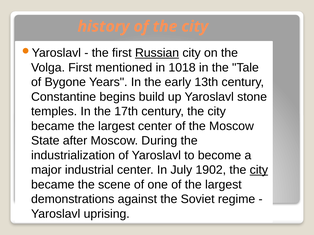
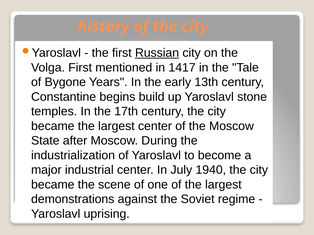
1018: 1018 -> 1417
1902: 1902 -> 1940
city at (259, 170) underline: present -> none
